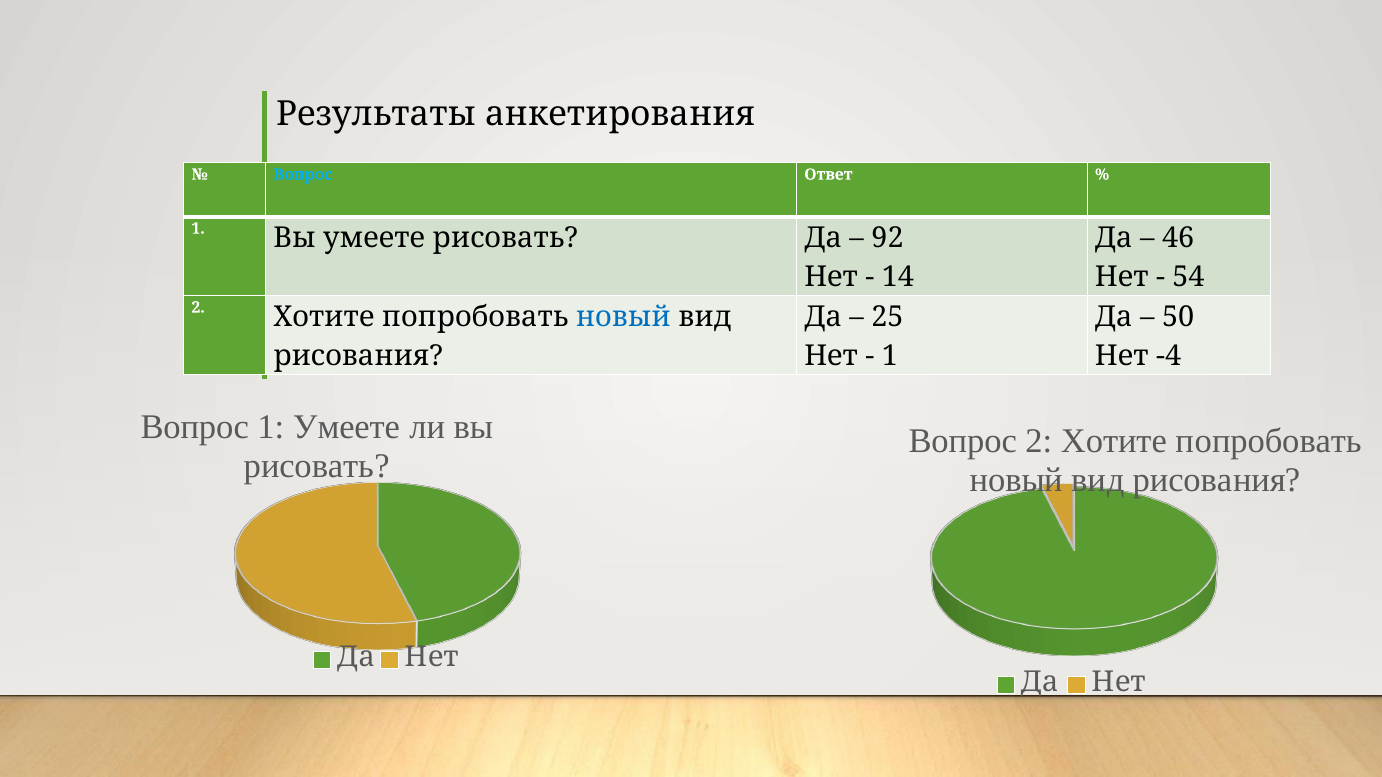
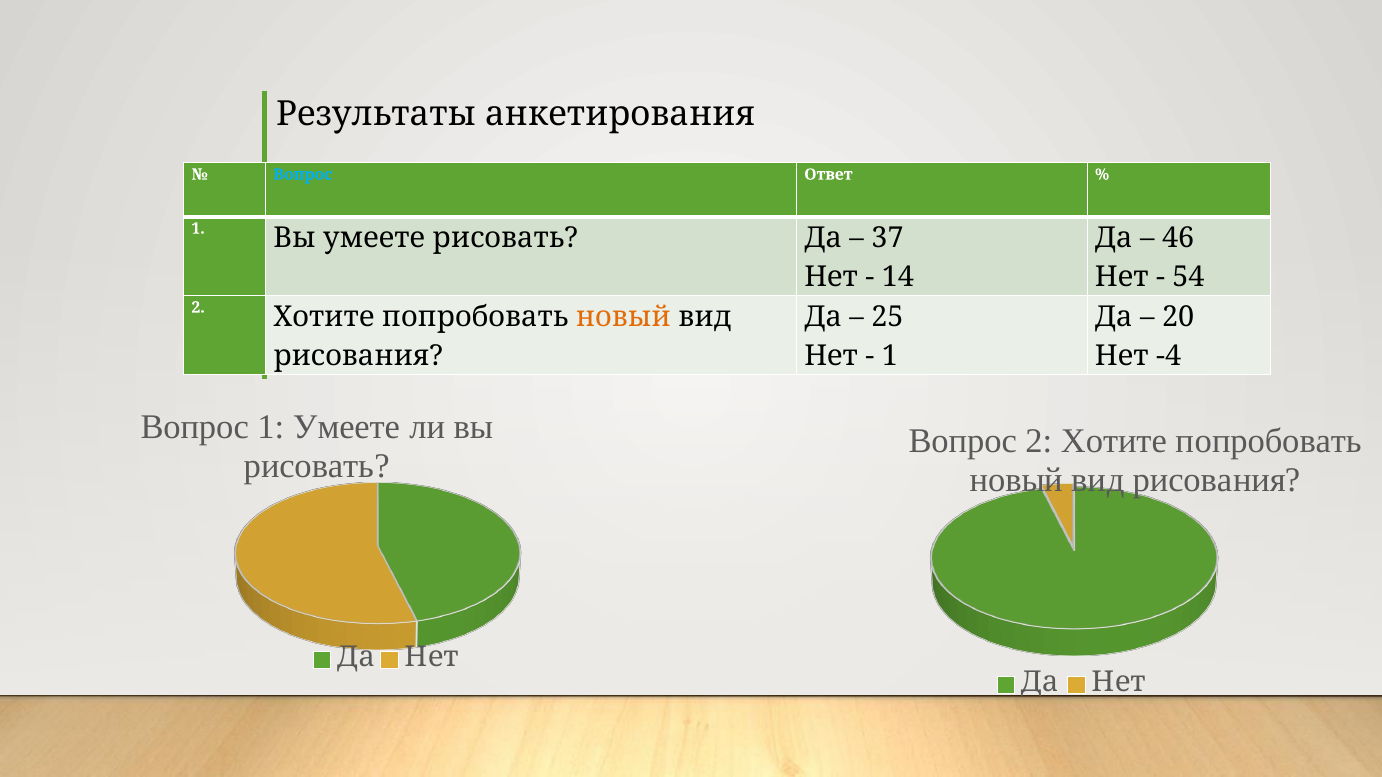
92: 92 -> 37
новый at (623, 317) colour: blue -> orange
50: 50 -> 20
